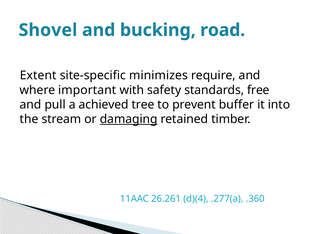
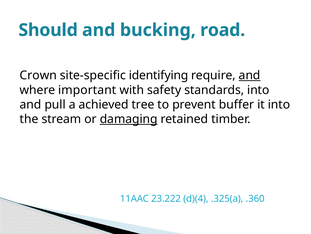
Shovel: Shovel -> Should
Extent: Extent -> Crown
minimizes: minimizes -> identifying
and at (250, 75) underline: none -> present
standards free: free -> into
26.261: 26.261 -> 23.222
.277(a: .277(a -> .325(a
